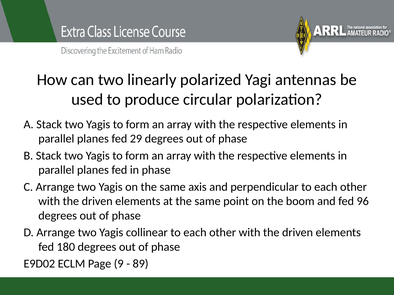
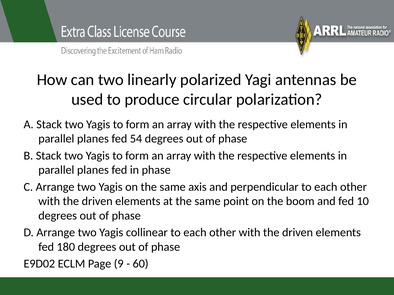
29: 29 -> 54
96: 96 -> 10
89: 89 -> 60
